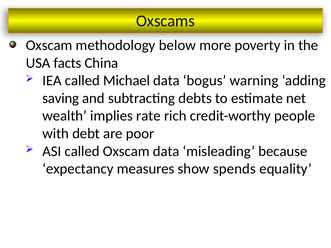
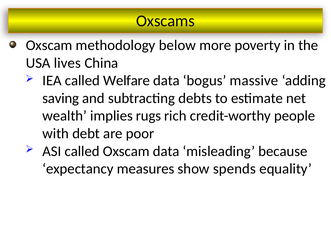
facts: facts -> lives
Michael: Michael -> Welfare
warning: warning -> massive
rate: rate -> rugs
